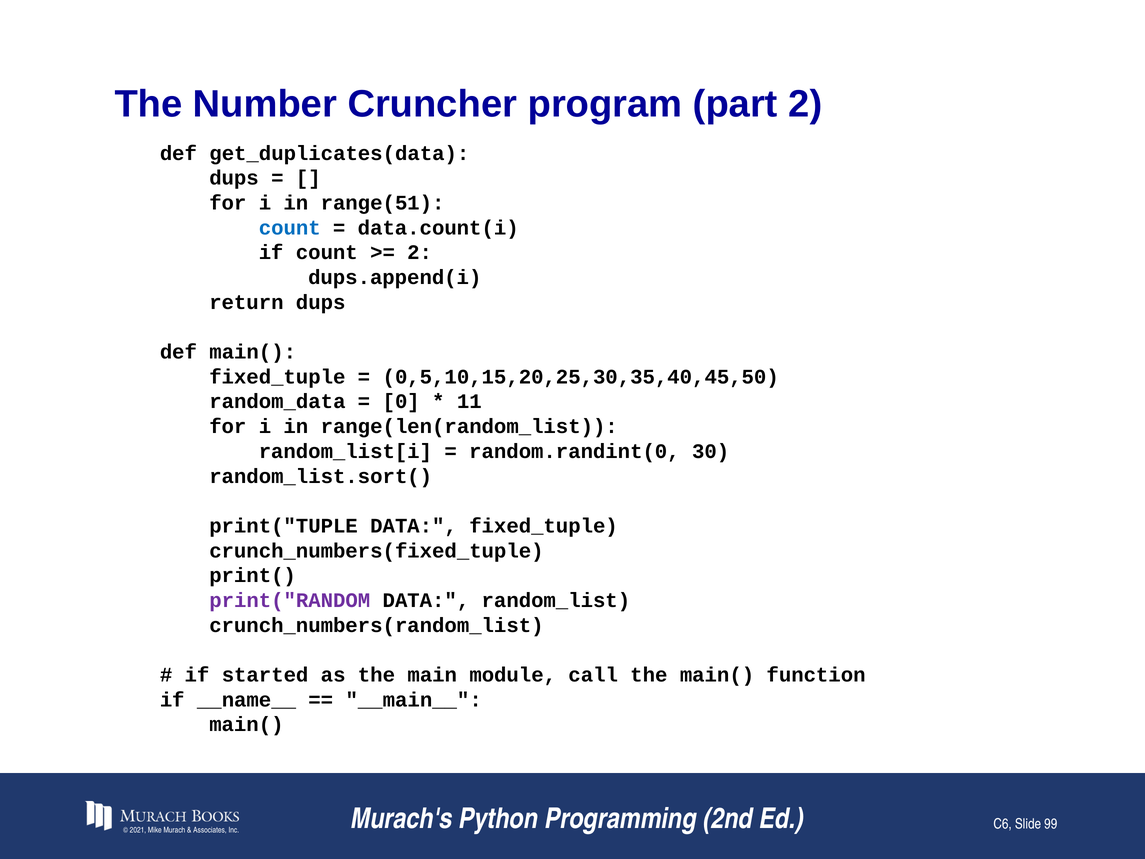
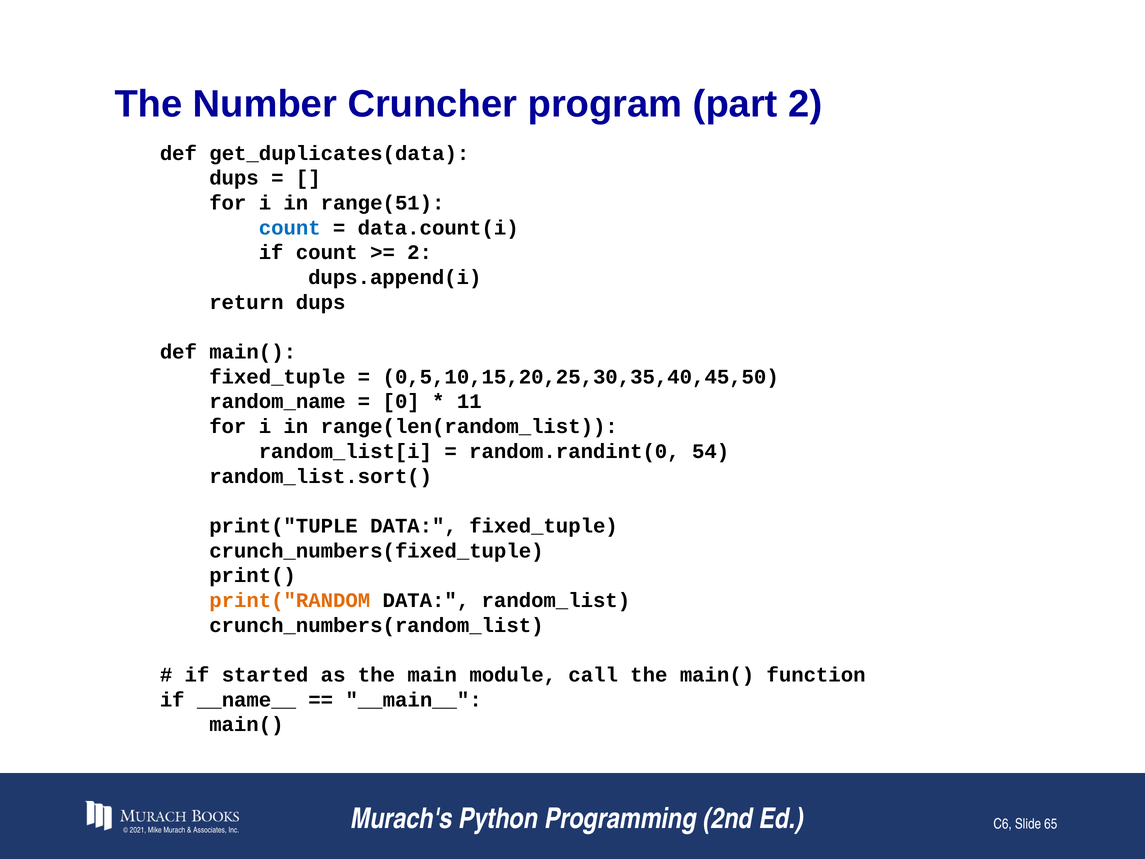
random_data: random_data -> random_name
30: 30 -> 54
print("RANDOM colour: purple -> orange
99: 99 -> 65
